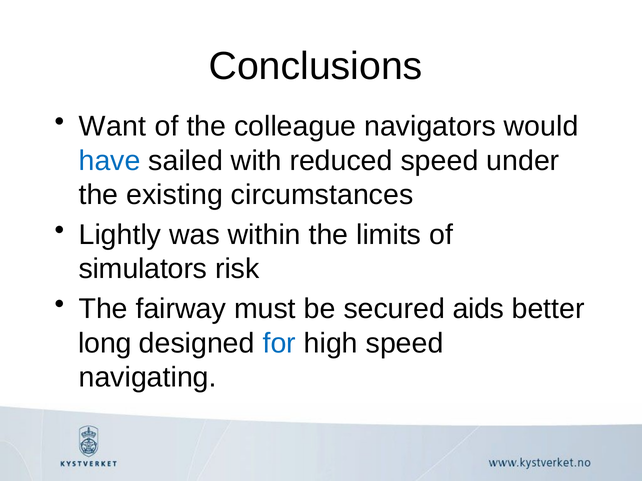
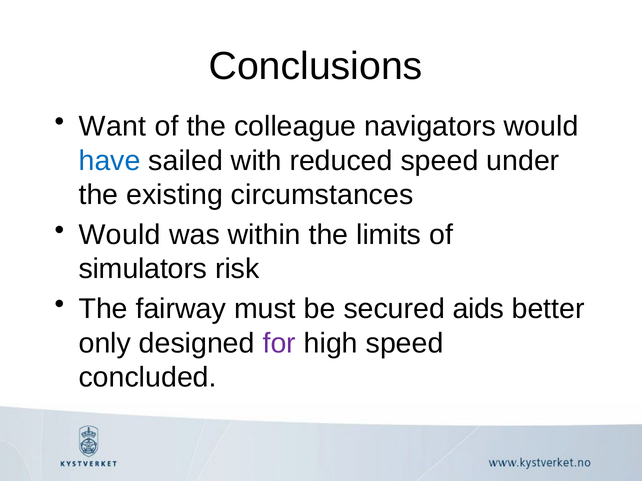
Lightly at (120, 235): Lightly -> Would
long: long -> only
for colour: blue -> purple
navigating: navigating -> concluded
